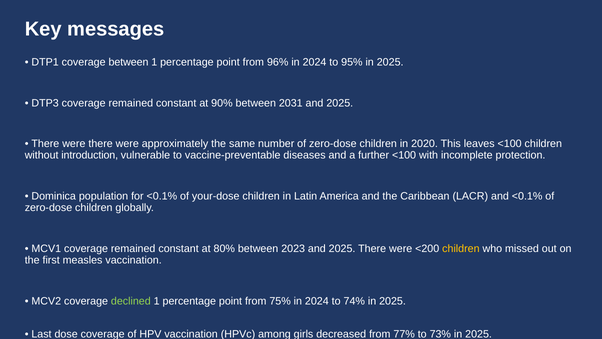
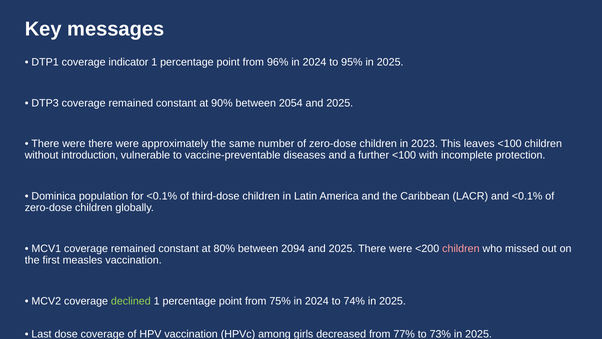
coverage between: between -> indicator
2031: 2031 -> 2054
2020: 2020 -> 2023
your-dose: your-dose -> third-dose
2023: 2023 -> 2094
children at (461, 248) colour: yellow -> pink
